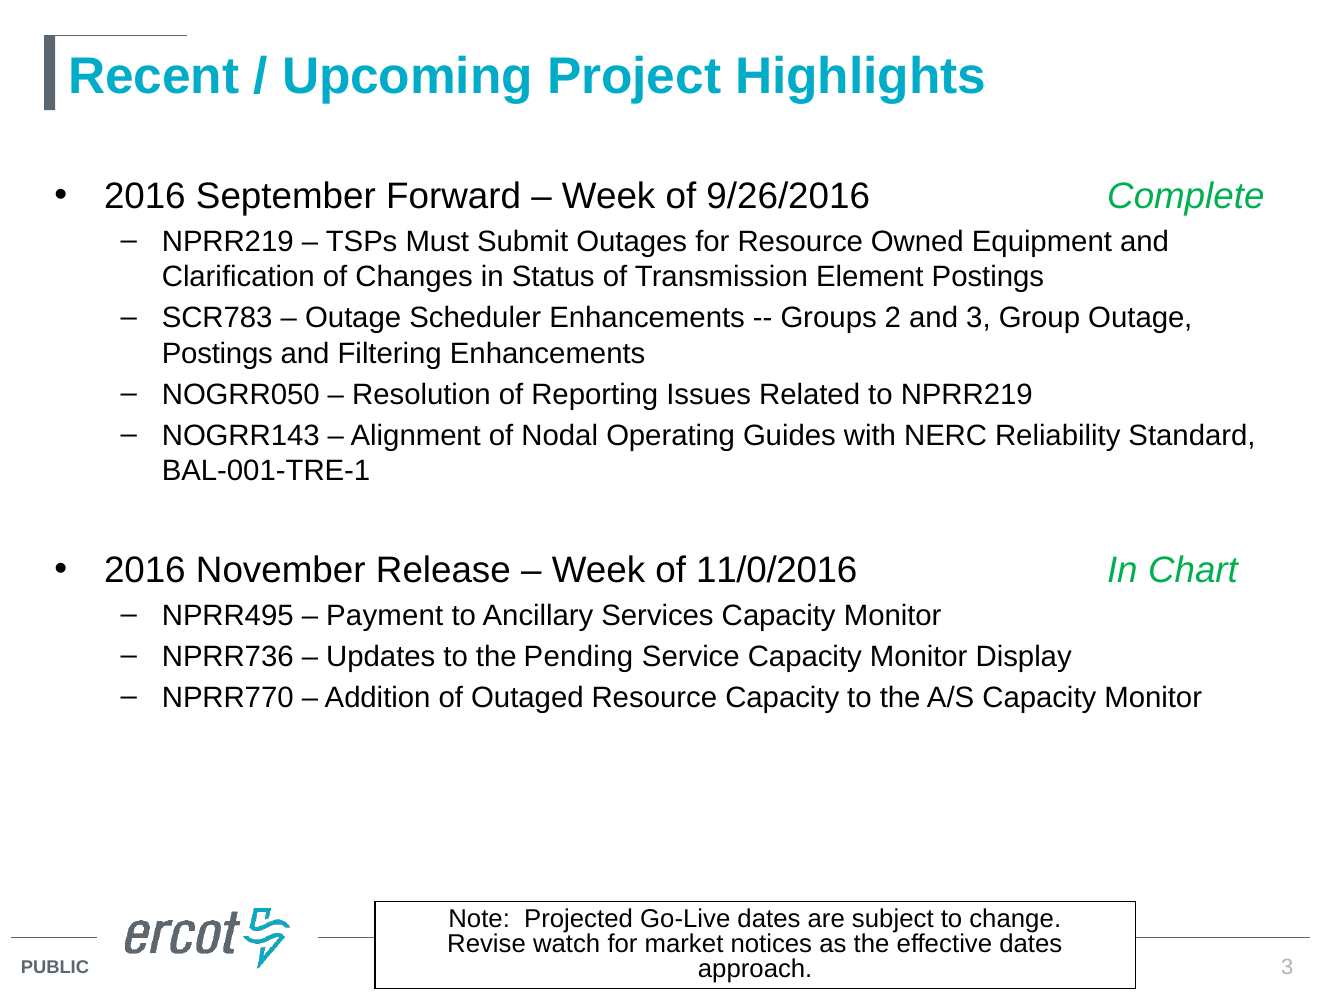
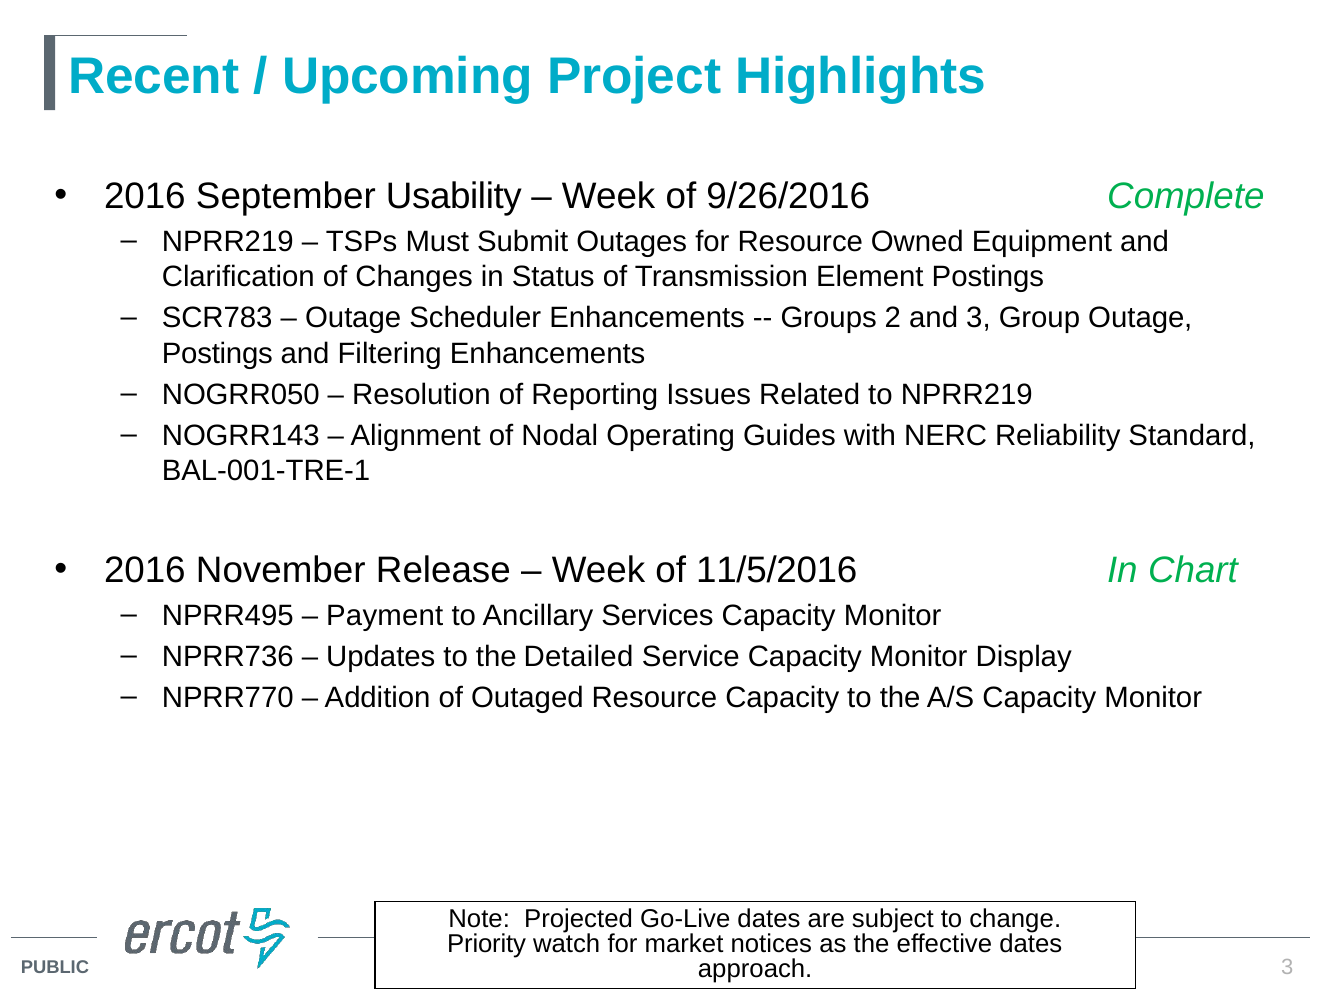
Forward: Forward -> Usability
11/0/2016: 11/0/2016 -> 11/5/2016
Pending: Pending -> Detailed
Revise: Revise -> Priority
